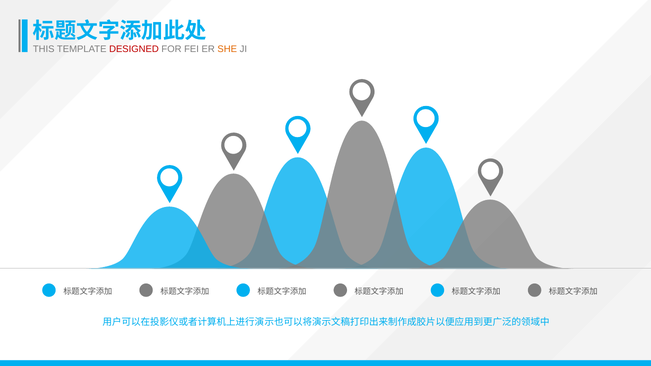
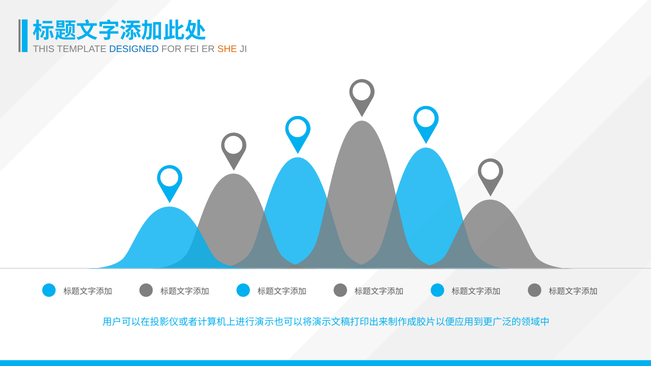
DESIGNED colour: red -> blue
